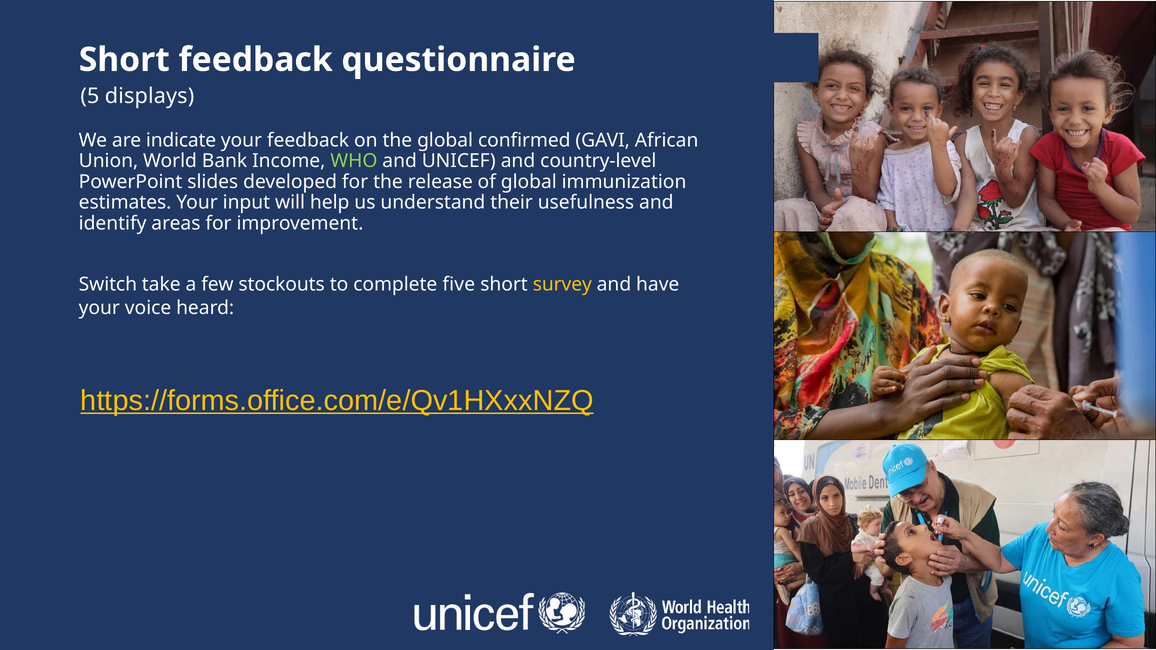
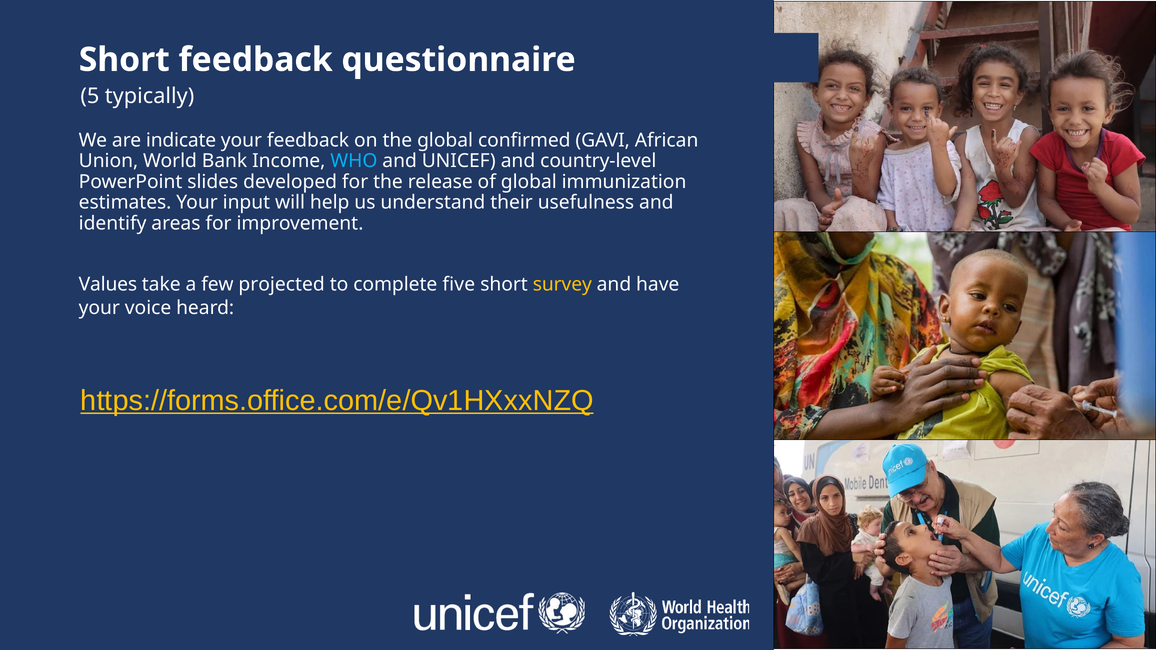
displays: displays -> typically
WHO colour: light green -> light blue
Switch: Switch -> Values
stockouts: stockouts -> projected
